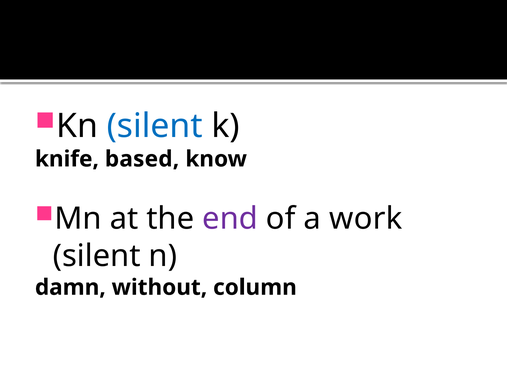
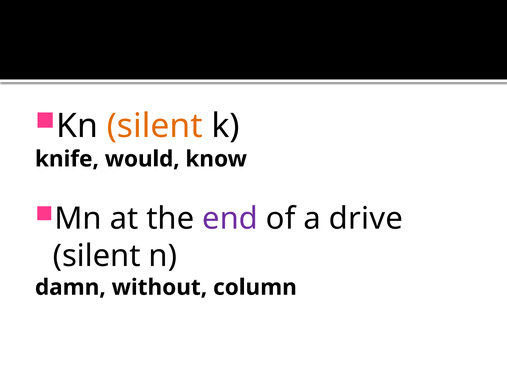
silent at (155, 126) colour: blue -> orange
based: based -> would
work: work -> drive
